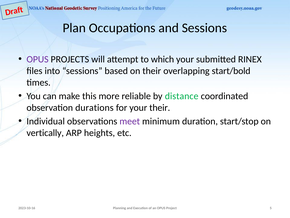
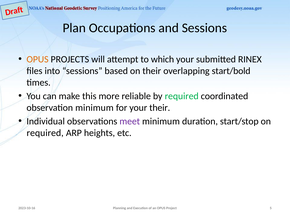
OPUS at (38, 59) colour: purple -> orange
by distance: distance -> required
observation durations: durations -> minimum
vertically at (45, 133): vertically -> required
